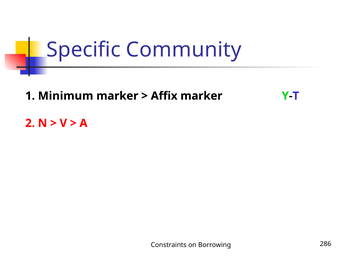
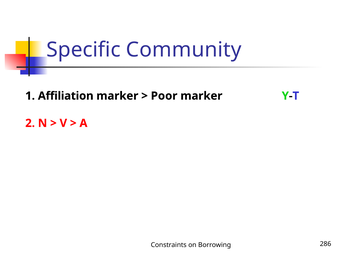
Minimum: Minimum -> Affiliation
Affix: Affix -> Poor
